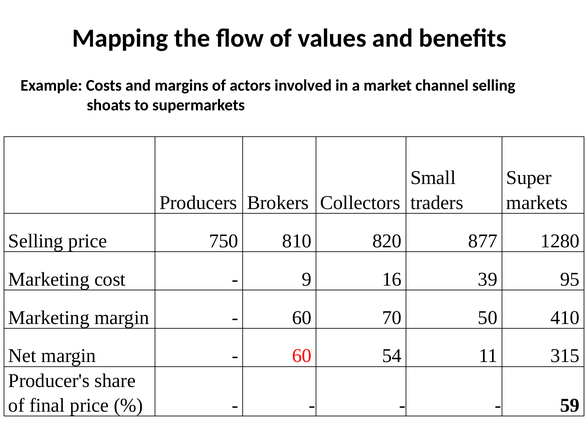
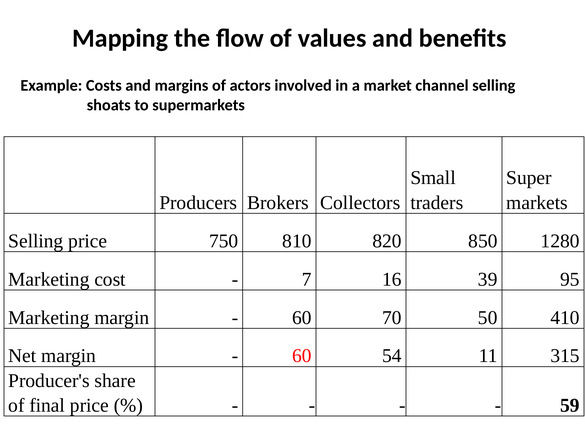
877: 877 -> 850
9: 9 -> 7
